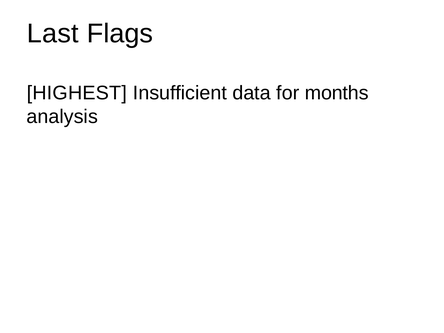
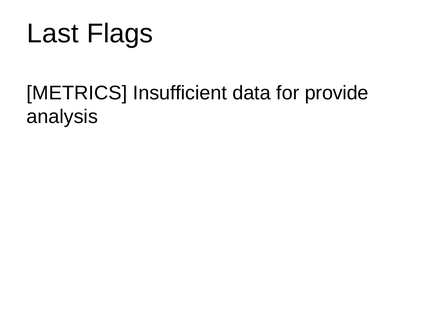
HIGHEST: HIGHEST -> METRICS
months: months -> provide
